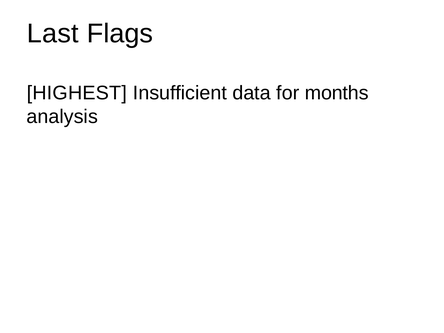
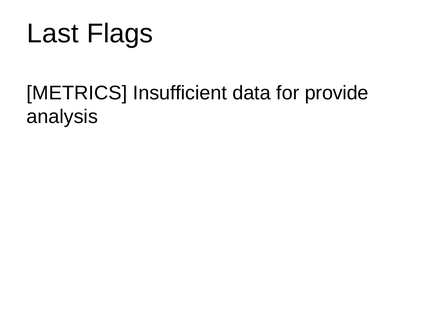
HIGHEST: HIGHEST -> METRICS
months: months -> provide
